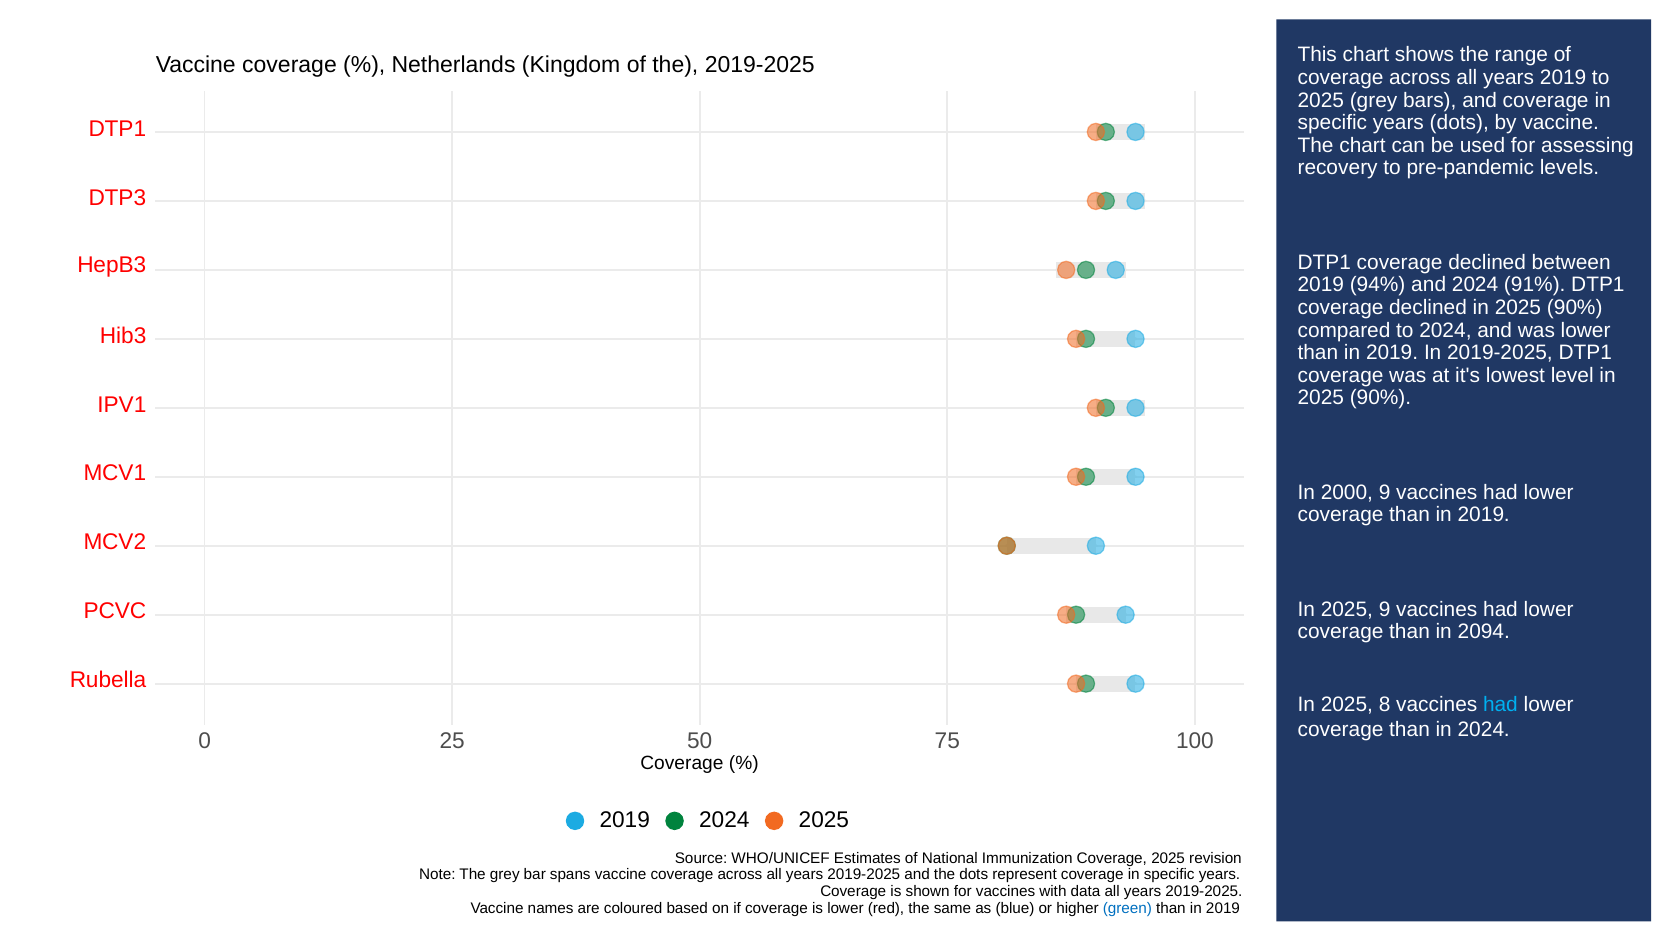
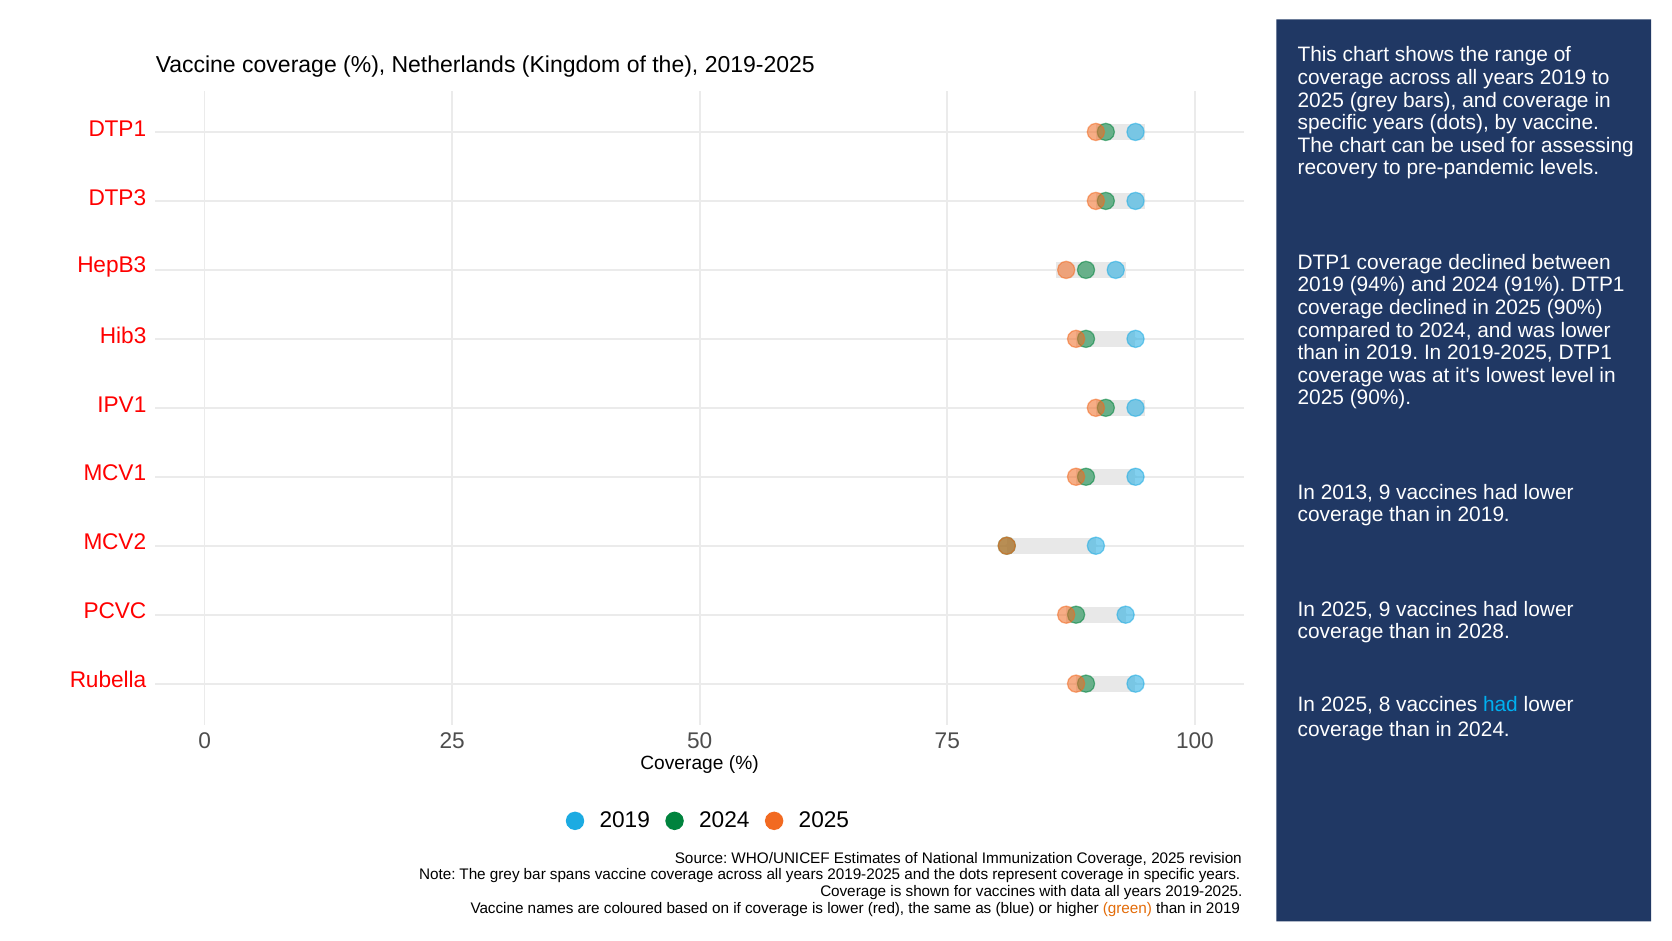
2000: 2000 -> 2013
2094: 2094 -> 2028
green colour: blue -> orange
